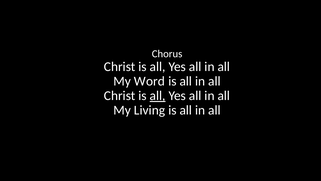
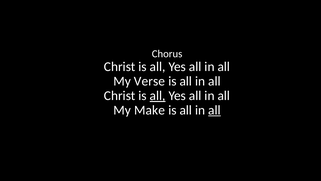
Word: Word -> Verse
Living: Living -> Make
all at (214, 110) underline: none -> present
